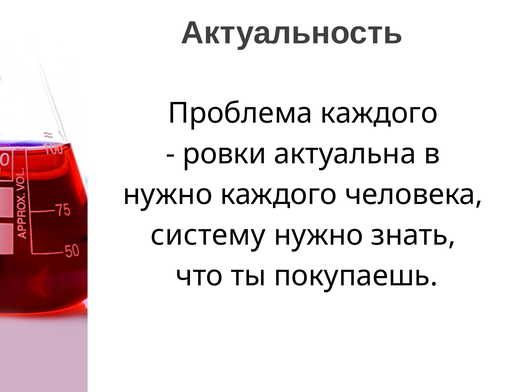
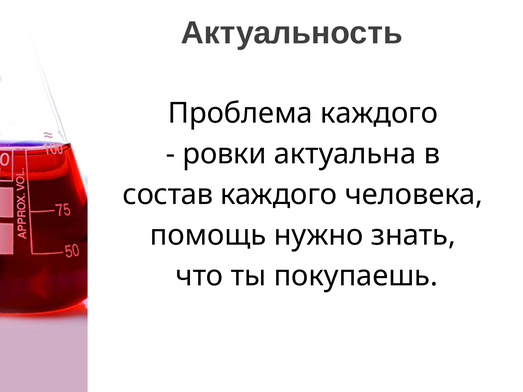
нужно at (168, 195): нужно -> состав
систему: систему -> помощь
